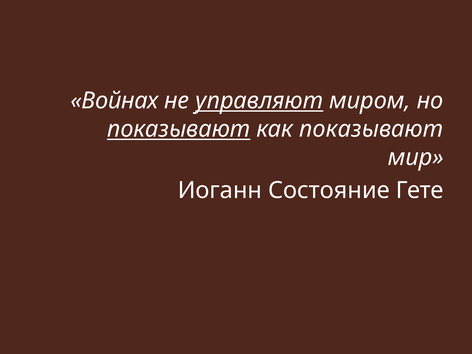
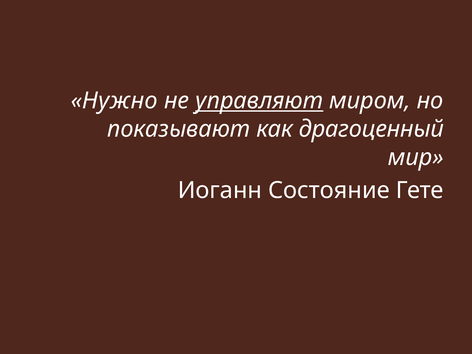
Войнах: Войнах -> Нужно
показывают at (179, 129) underline: present -> none
как показывают: показывают -> драгоценный
